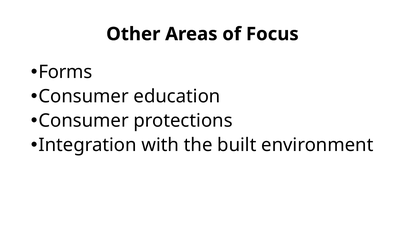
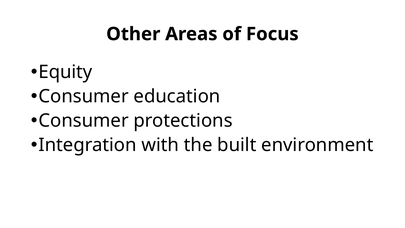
Forms: Forms -> Equity
